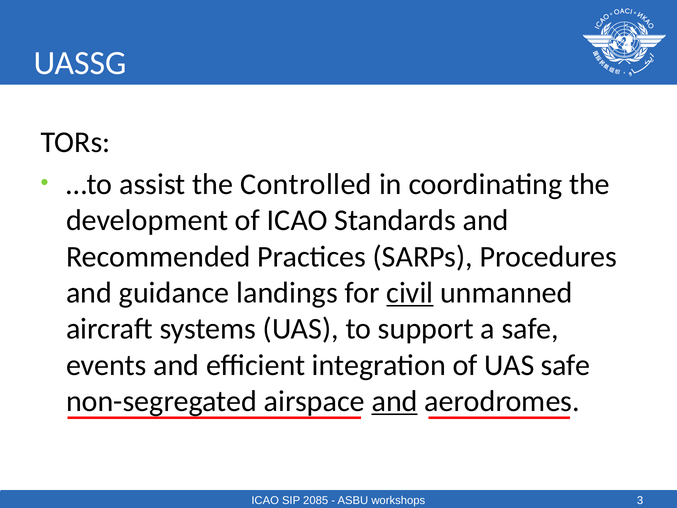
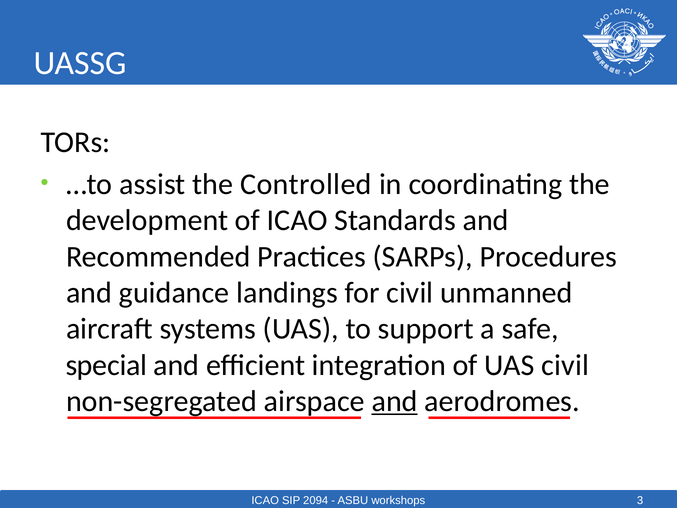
civil at (410, 293) underline: present -> none
events: events -> special
UAS safe: safe -> civil
2085: 2085 -> 2094
